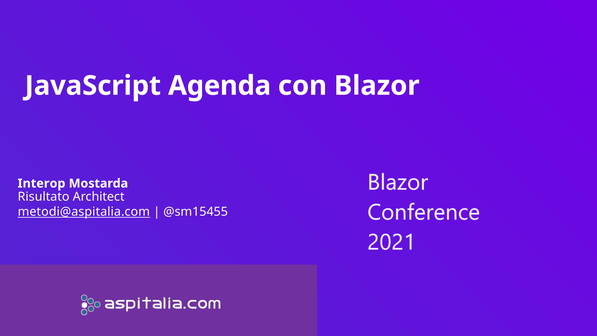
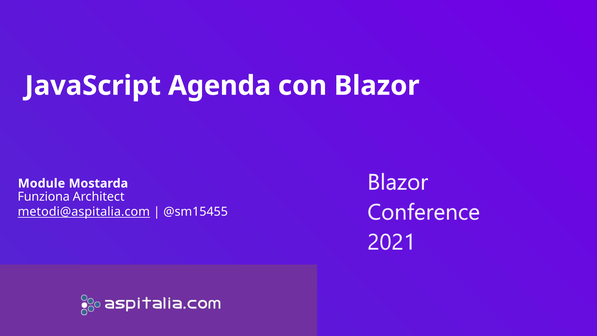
Interop: Interop -> Module
Risultato: Risultato -> Funziona
